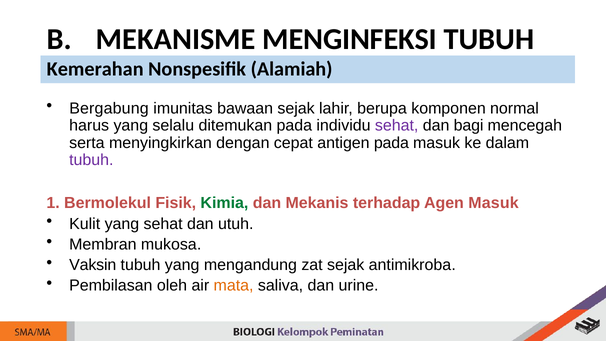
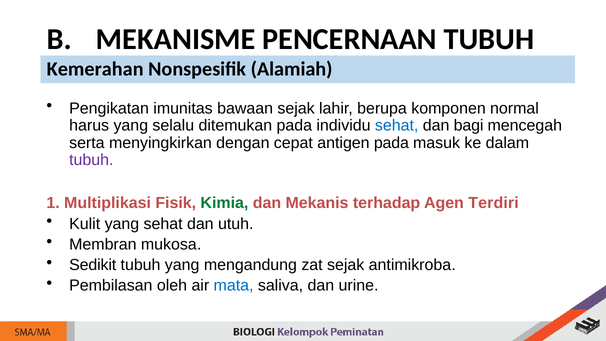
MENGINFEKSI: MENGINFEKSI -> PENCERNAAN
Bergabung: Bergabung -> Pengikatan
sehat at (397, 125) colour: purple -> blue
Bermolekul: Bermolekul -> Multiplikasi
Agen Masuk: Masuk -> Terdiri
Vaksin: Vaksin -> Sedikit
mata colour: orange -> blue
